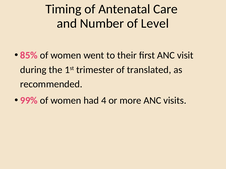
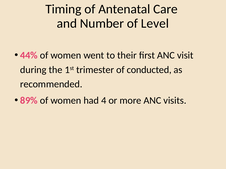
85%: 85% -> 44%
translated: translated -> conducted
99%: 99% -> 89%
